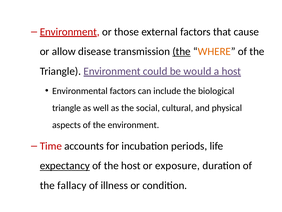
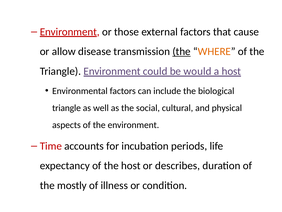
expectancy underline: present -> none
exposure: exposure -> describes
fallacy: fallacy -> mostly
